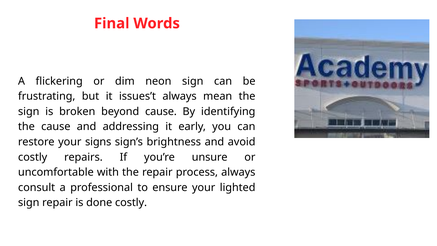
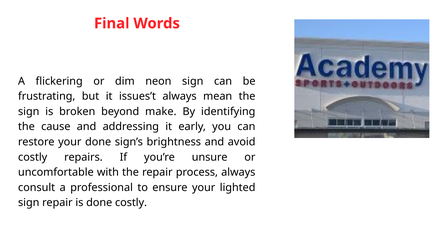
beyond cause: cause -> make
your signs: signs -> done
